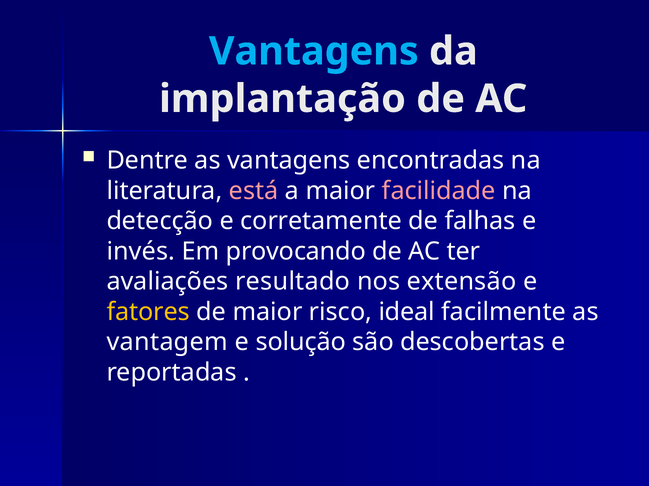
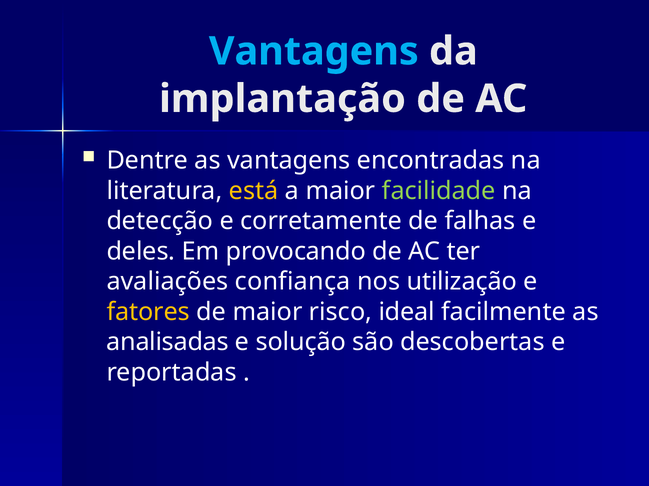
está colour: pink -> yellow
facilidade colour: pink -> light green
invés: invés -> deles
resultado: resultado -> confiança
extensão: extensão -> utilização
vantagem: vantagem -> analisadas
